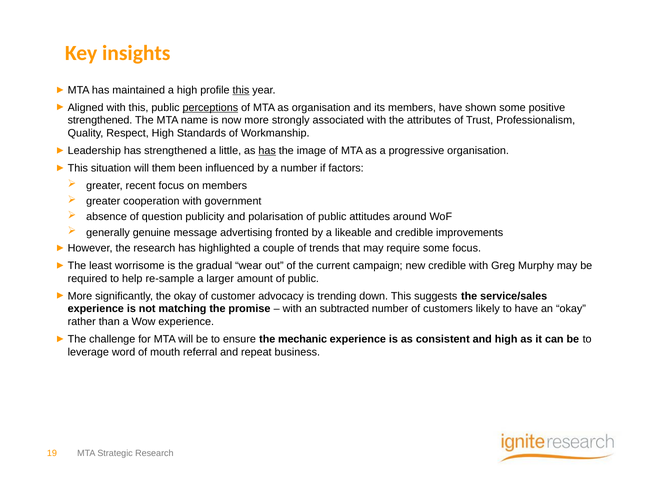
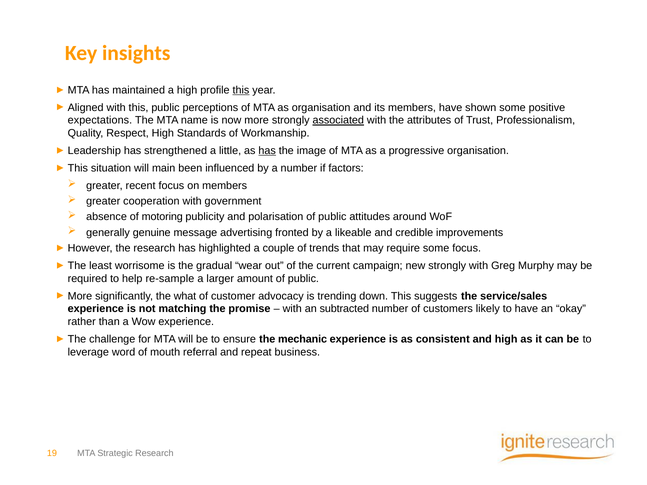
perceptions underline: present -> none
strengthened at (100, 120): strengthened -> expectations
associated underline: none -> present
them: them -> main
question: question -> motoring
new credible: credible -> strongly
the okay: okay -> what
